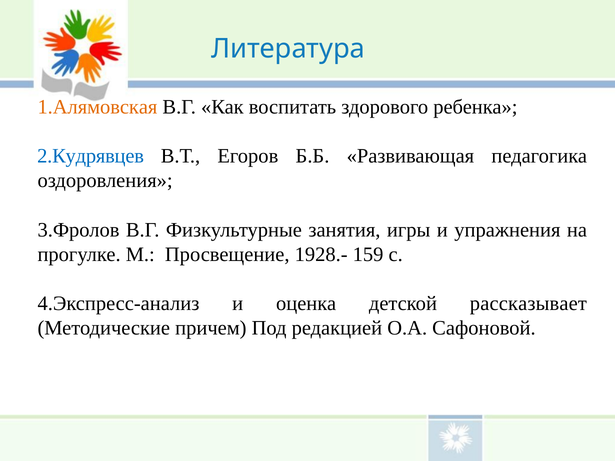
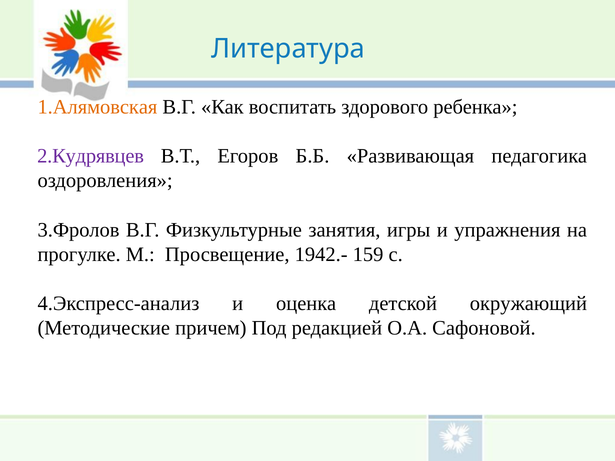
2.Кудрявцев colour: blue -> purple
1928.-: 1928.- -> 1942.-
рассказывает: рассказывает -> окружающий
